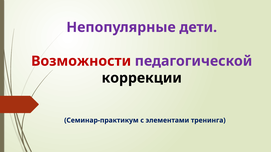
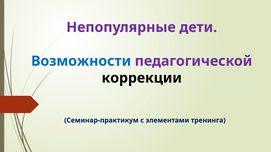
Возможности colour: red -> blue
